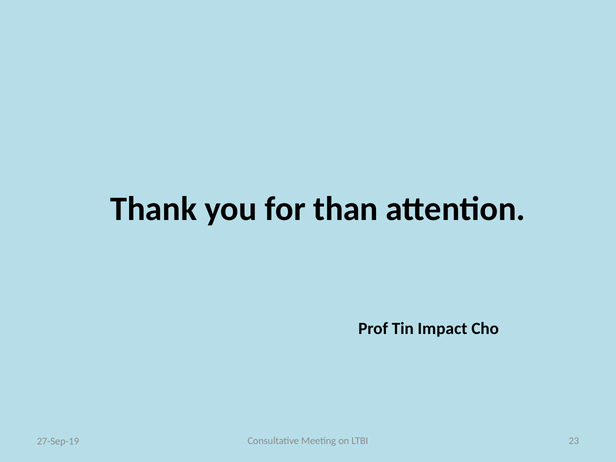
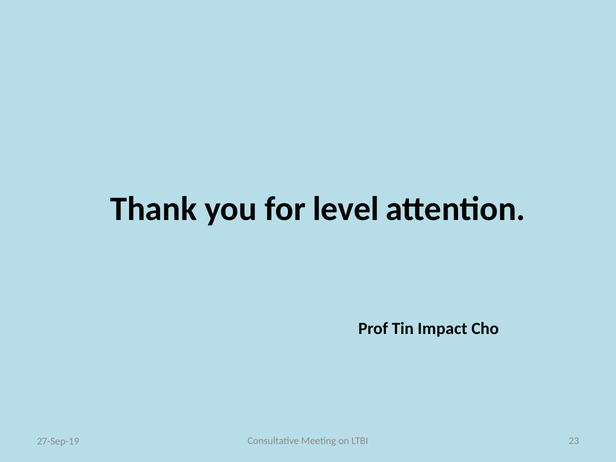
than: than -> level
